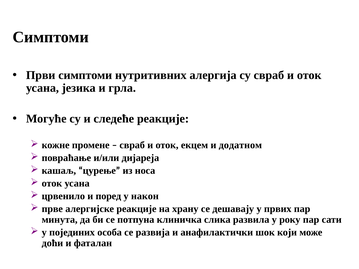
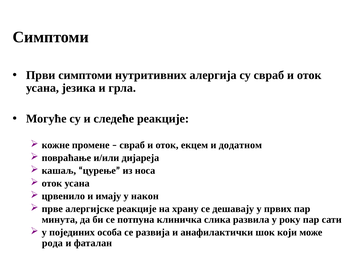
поред: поред -> имају
доћи: доћи -> рода
